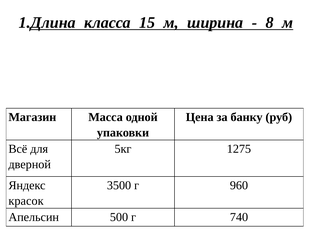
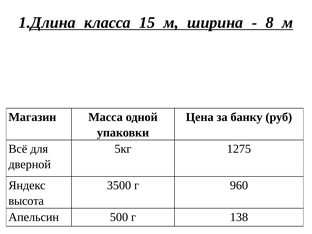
красок: красок -> высота
740: 740 -> 138
